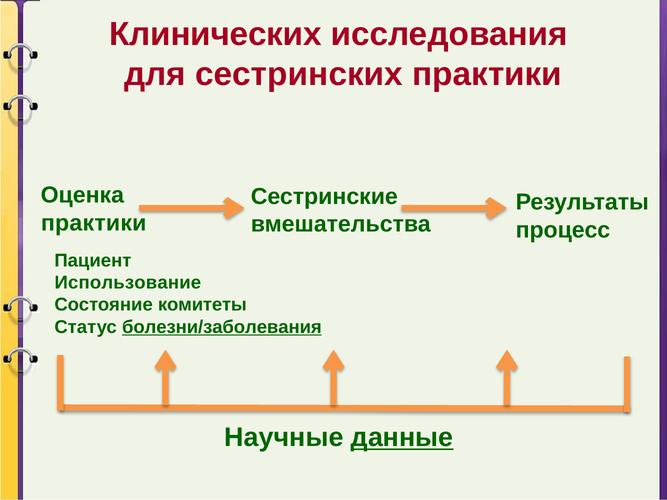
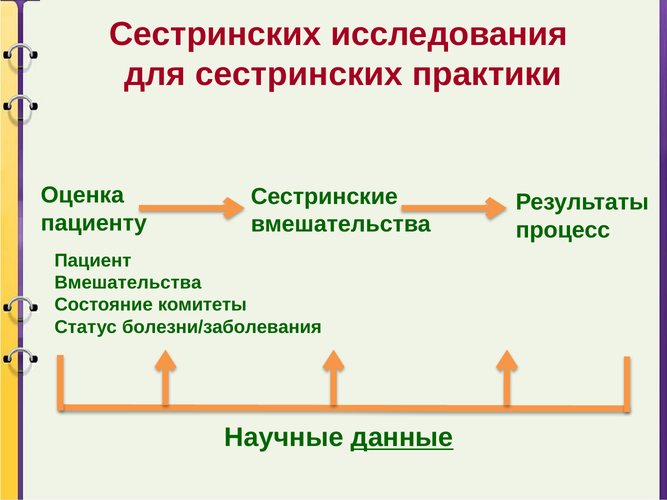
Клинических at (215, 34): Клинических -> Сестринских
практики at (94, 223): практики -> пациенту
Использование at (128, 283): Использование -> Вмешательства
болезни/заболевания underline: present -> none
